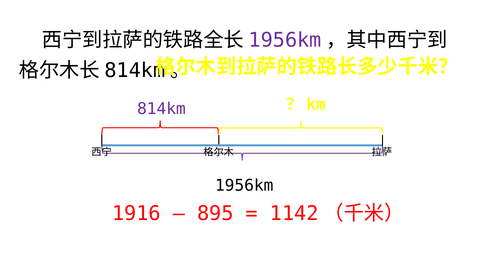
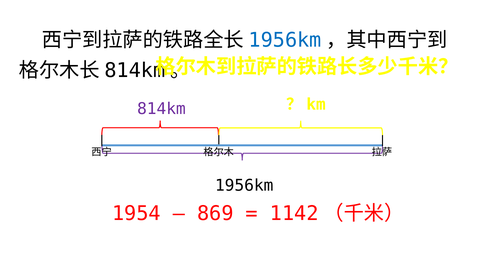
1956km at (285, 40) colour: purple -> blue
1916: 1916 -> 1954
895: 895 -> 869
